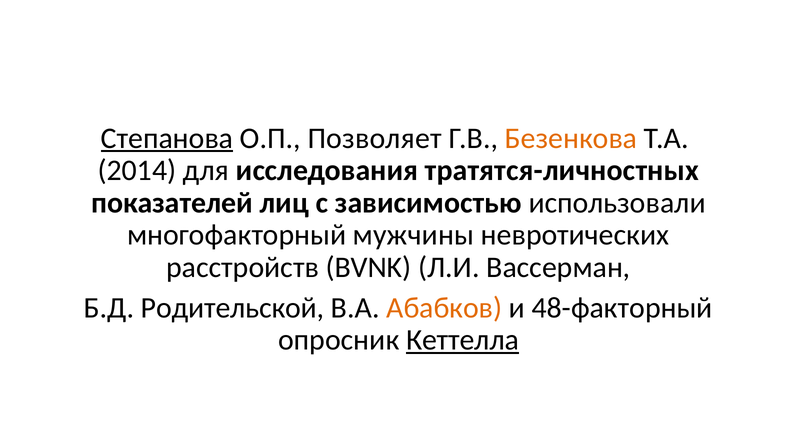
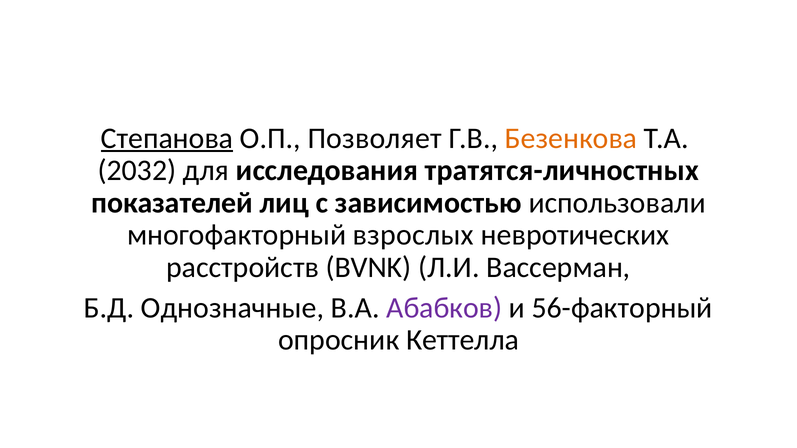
2014: 2014 -> 2032
мужчины: мужчины -> взрослых
Родительской: Родительской -> Однозначные
Абабков colour: orange -> purple
48-факторный: 48-факторный -> 56-факторный
Кеттелла underline: present -> none
